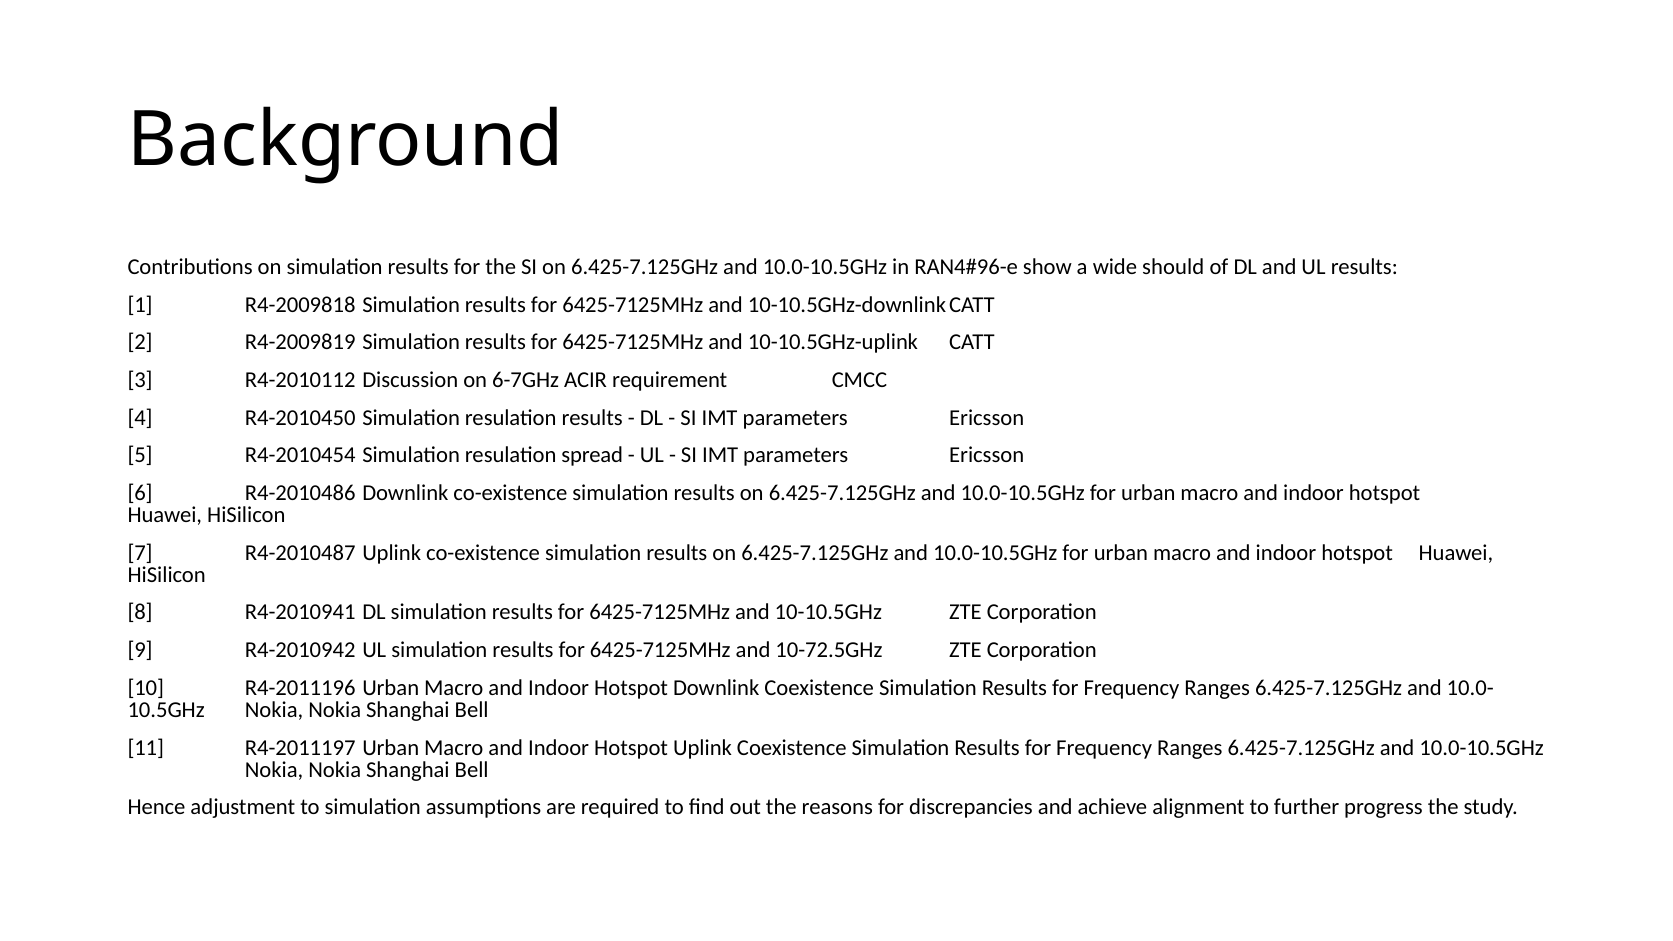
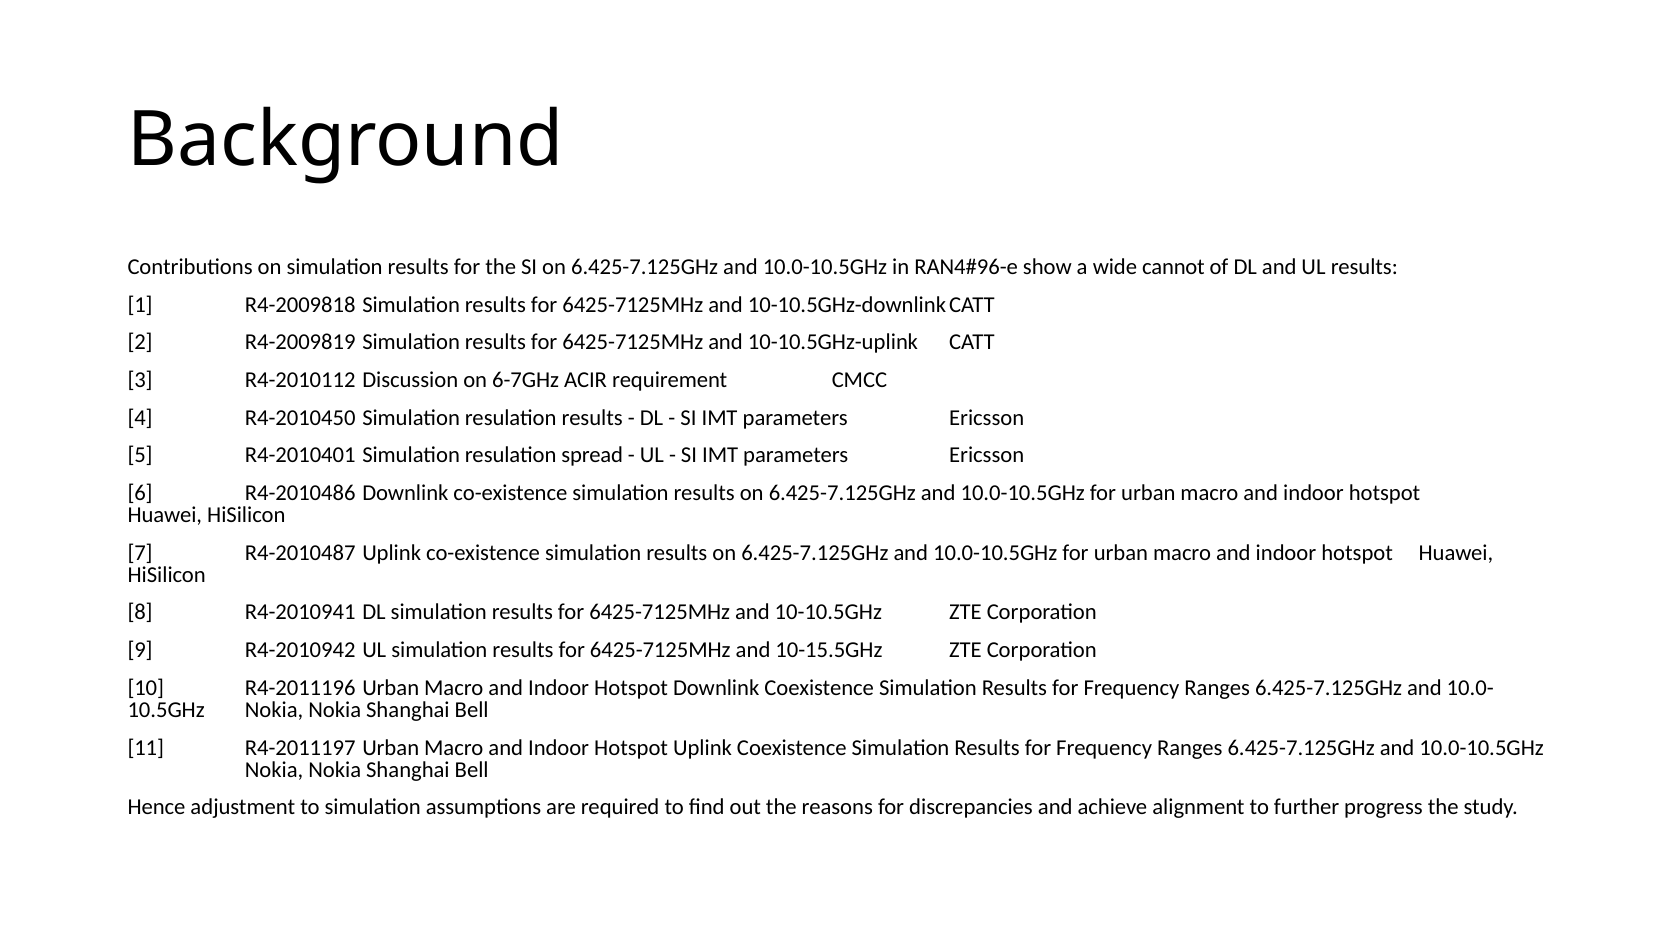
should: should -> cannot
R4-2010454: R4-2010454 -> R4-2010401
10-72.5GHz: 10-72.5GHz -> 10-15.5GHz
